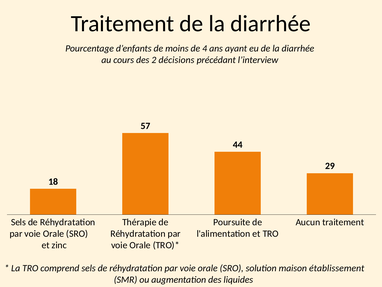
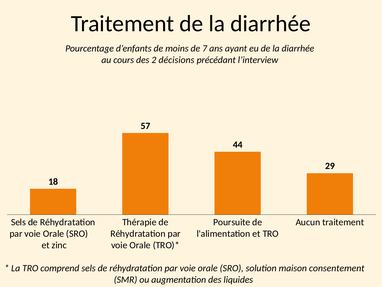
4: 4 -> 7
établissement: établissement -> consentement
